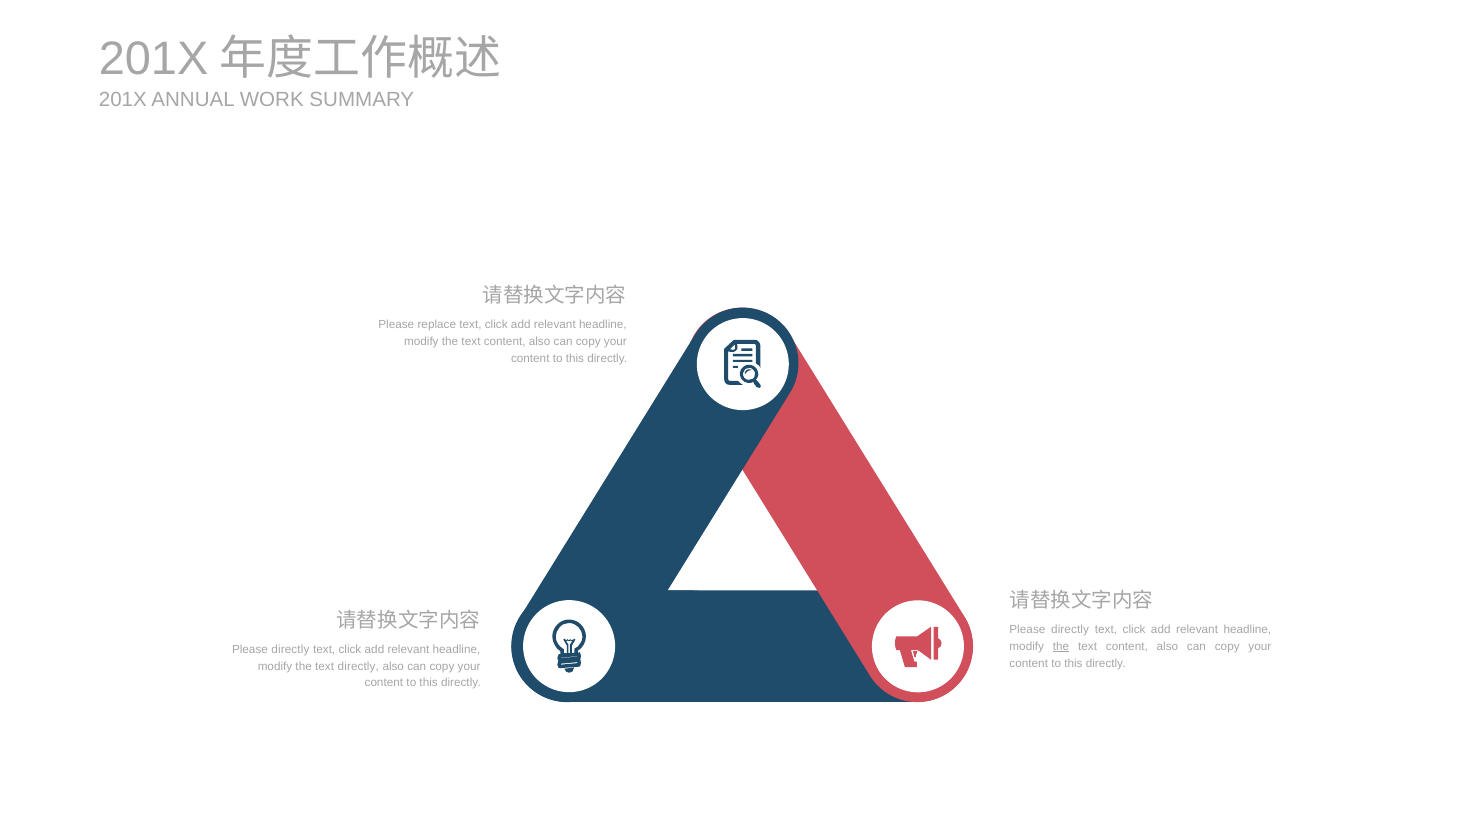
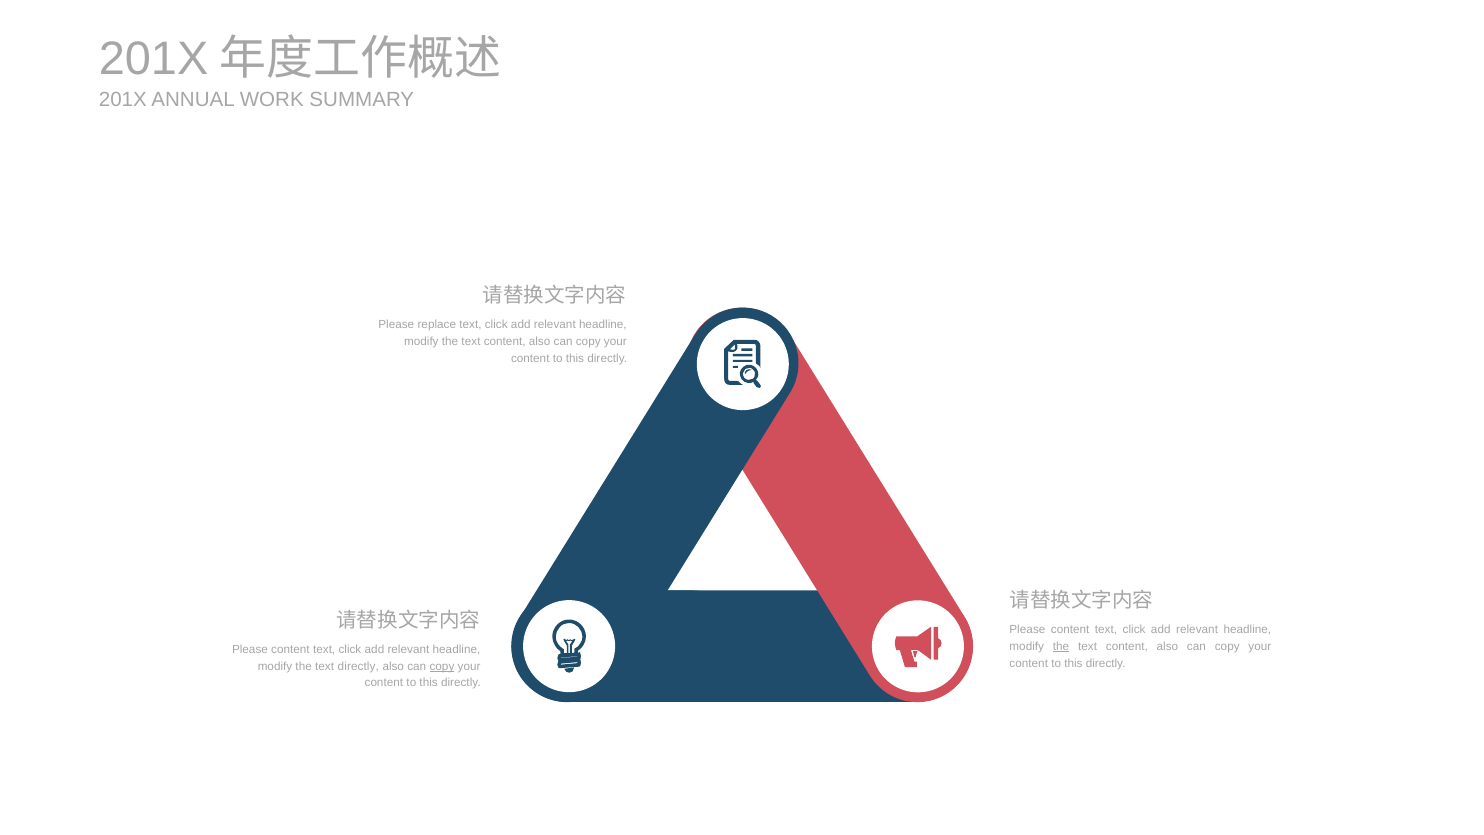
directly at (1070, 630): directly -> content
directly at (290, 649): directly -> content
copy at (442, 666) underline: none -> present
